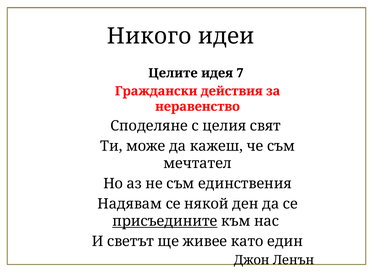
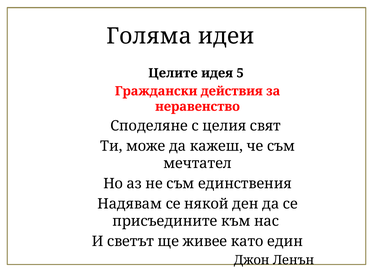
Никого: Никого -> Голяма
7: 7 -> 5
присъедините underline: present -> none
